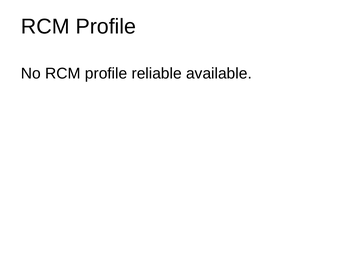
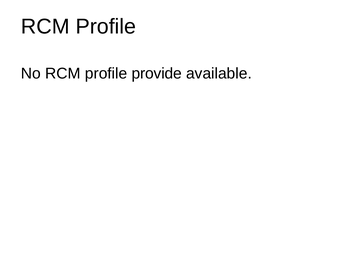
reliable: reliable -> provide
